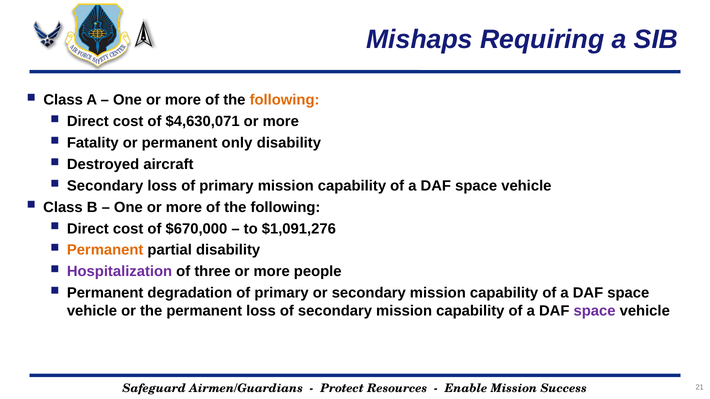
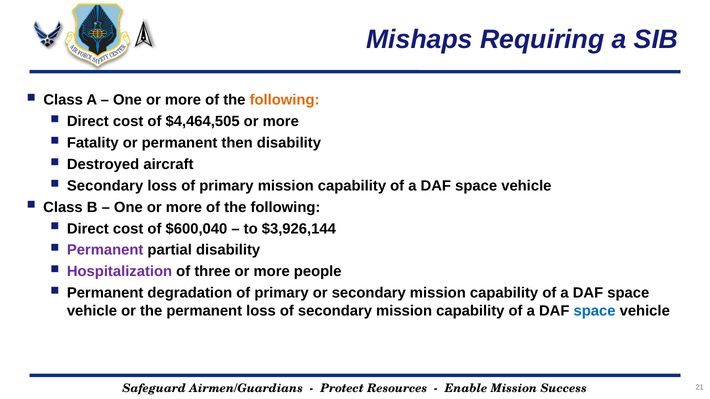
$4,630,071: $4,630,071 -> $4,464,505
only: only -> then
$670,000: $670,000 -> $600,040
$1,091,276: $1,091,276 -> $3,926,144
Permanent at (105, 250) colour: orange -> purple
space at (595, 311) colour: purple -> blue
